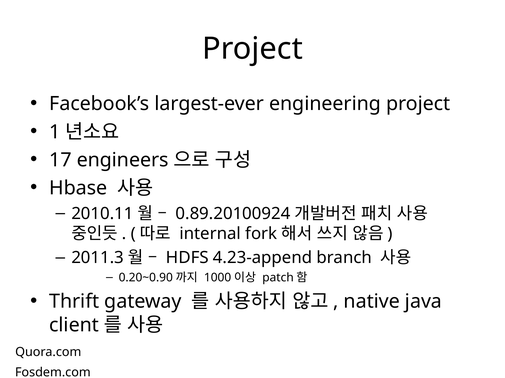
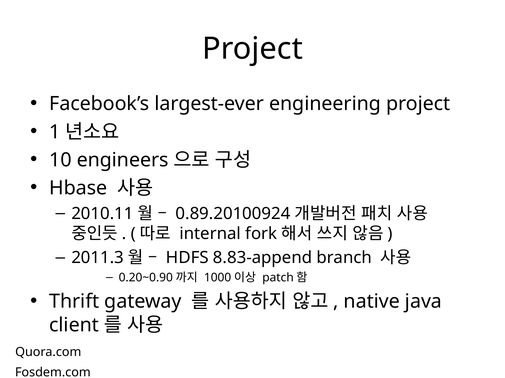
17: 17 -> 10
4.23-append: 4.23-append -> 8.83-append
